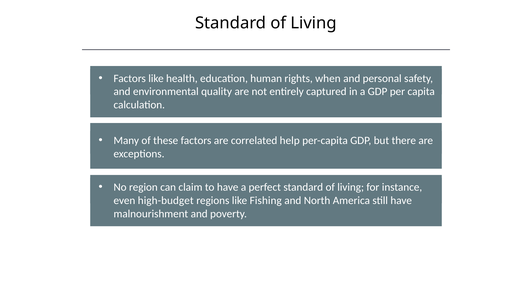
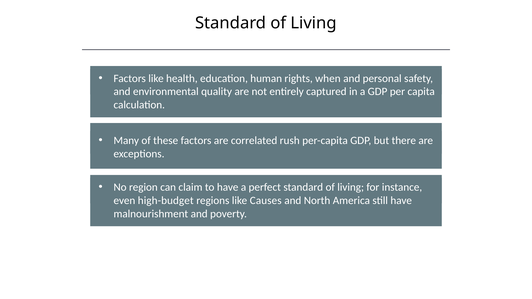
help: help -> rush
Fishing: Fishing -> Causes
